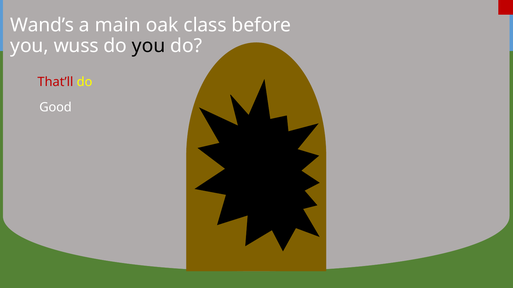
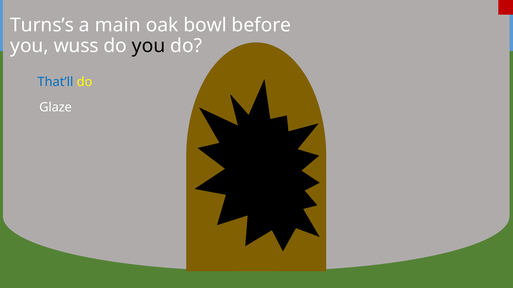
Wand’s: Wand’s -> Turns’s
class: class -> bowl
That’ll colour: red -> blue
Good: Good -> Glaze
